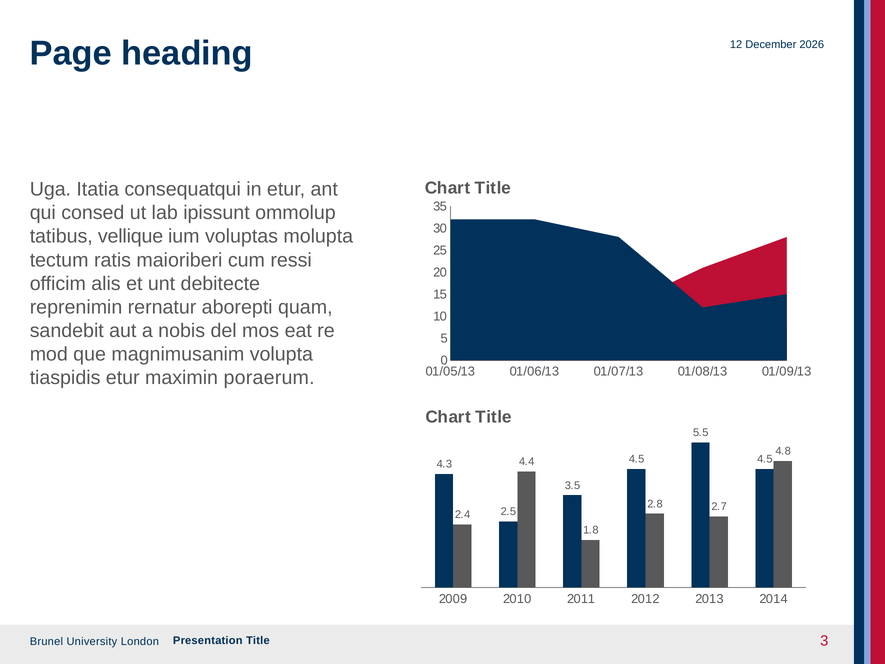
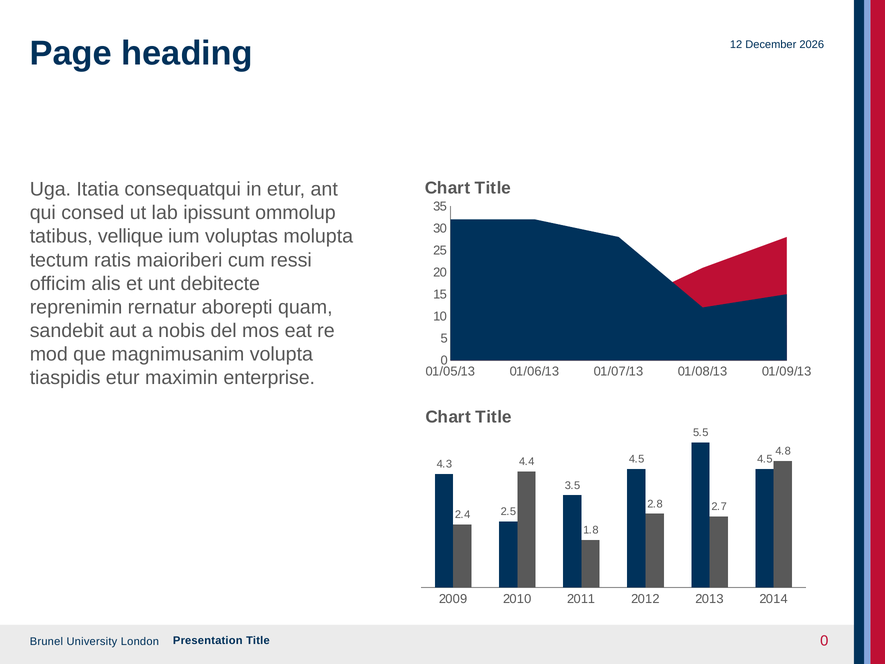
poraerum: poraerum -> enterprise
Title 3: 3 -> 0
